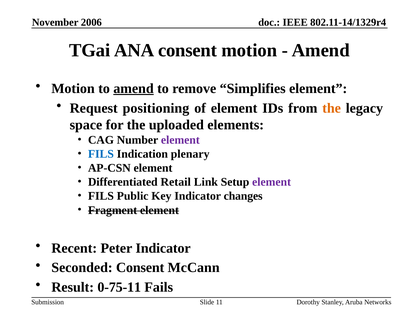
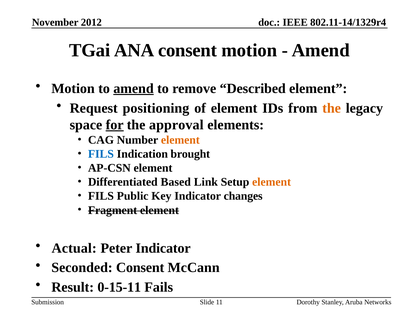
2006: 2006 -> 2012
Simplifies: Simplifies -> Described
for underline: none -> present
uploaded: uploaded -> approval
element at (180, 140) colour: purple -> orange
plenary: plenary -> brought
Retail: Retail -> Based
element at (272, 182) colour: purple -> orange
Recent: Recent -> Actual
0-75-11: 0-75-11 -> 0-15-11
